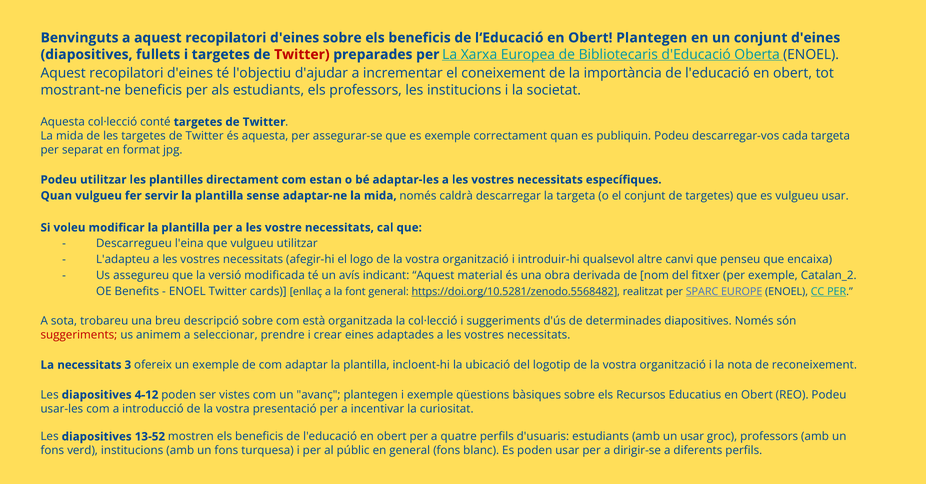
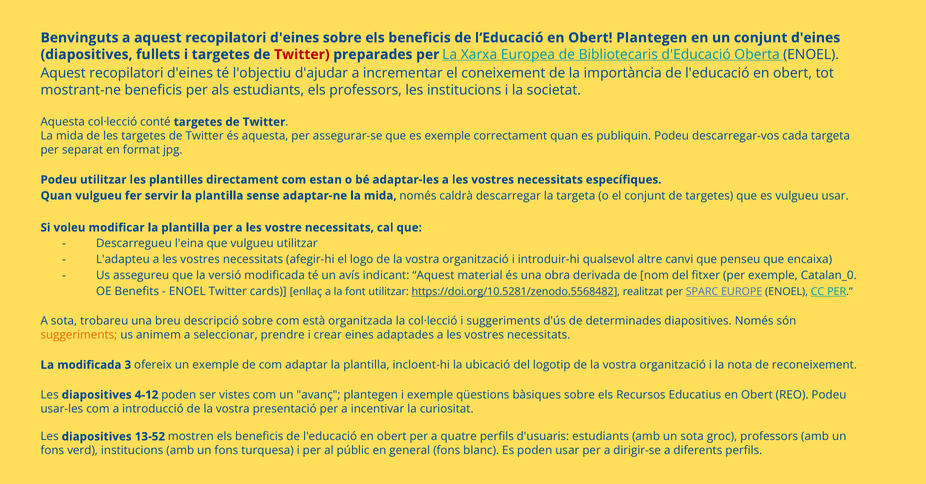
Catalan_2: Catalan_2 -> Catalan_0
font general: general -> utilitzar
suggeriments at (79, 335) colour: red -> orange
La necessitats: necessitats -> modificada
un usar: usar -> sota
